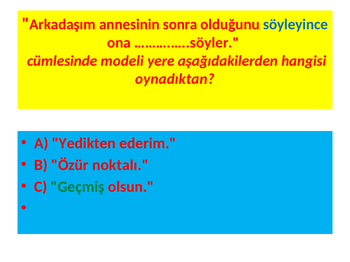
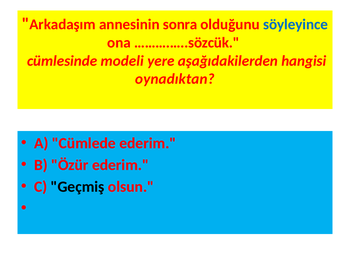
……….…..söyler: ……….…..söyler -> ……….…..sözcük
Yedikten: Yedikten -> Cümlede
Özür noktalı: noktalı -> ederim
Geçmiş colour: green -> black
